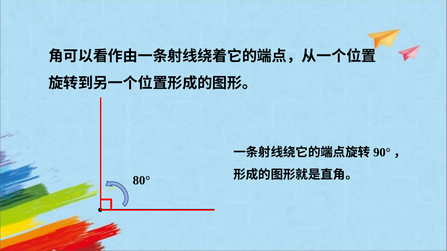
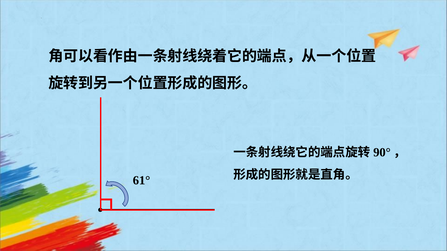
80°: 80° -> 61°
